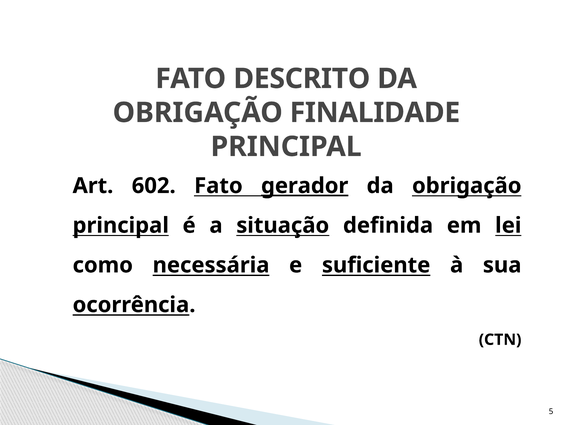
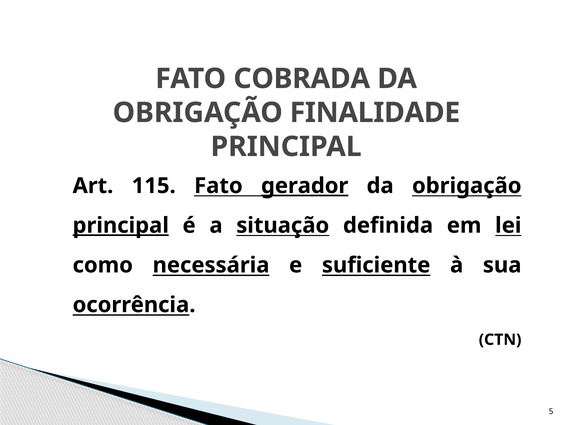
DESCRITO: DESCRITO -> COBRADA
602: 602 -> 115
principal at (121, 226) underline: none -> present
